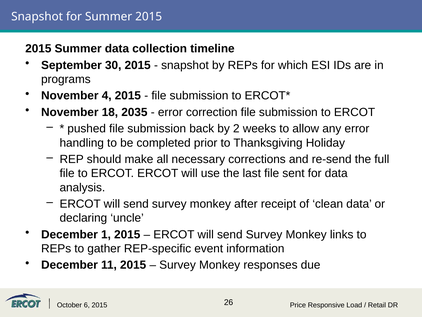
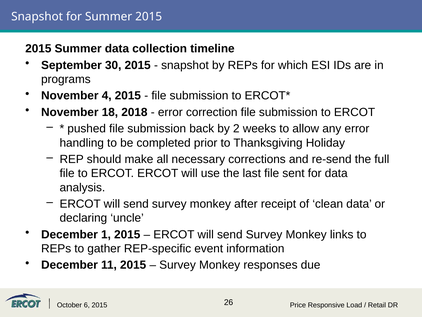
2035: 2035 -> 2018
